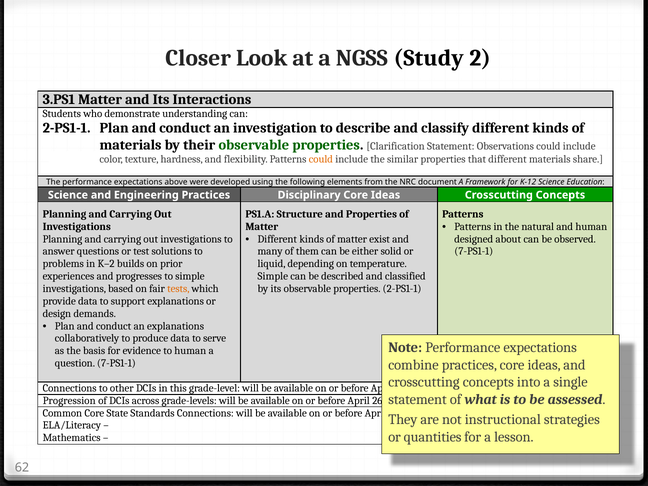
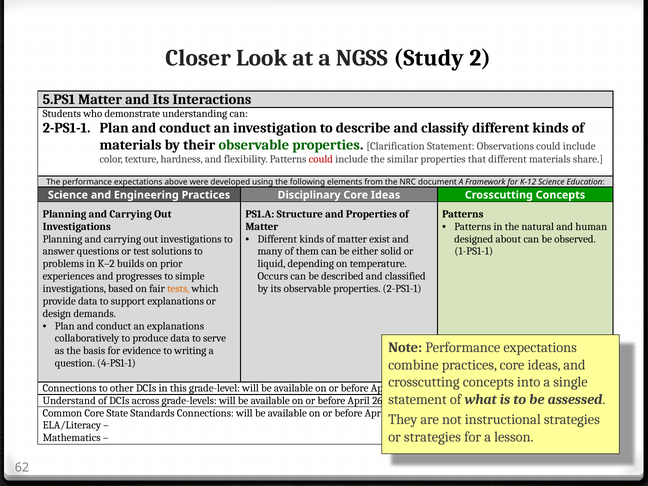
3.PS1: 3.PS1 -> 5.PS1
could at (321, 159) colour: orange -> red
7-PS1-1 at (474, 251): 7-PS1-1 -> 1-PS1-1
Simple at (273, 276): Simple -> Occurs
to human: human -> writing
question 7-PS1-1: 7-PS1-1 -> 4-PS1-1
Progression: Progression -> Understand
or quantities: quantities -> strategies
